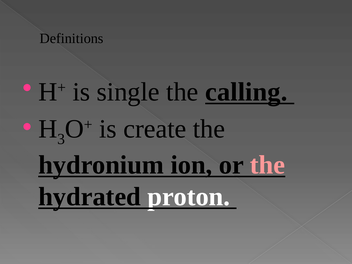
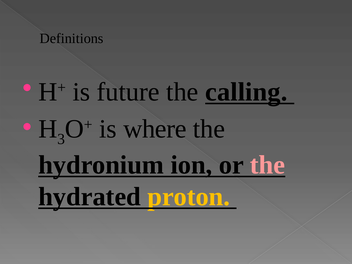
single: single -> future
create: create -> where
proton colour: white -> yellow
